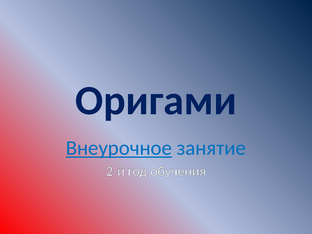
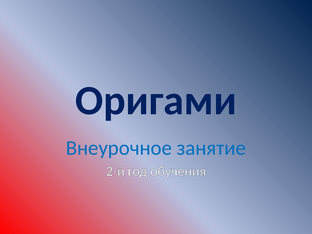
Внеурочное underline: present -> none
